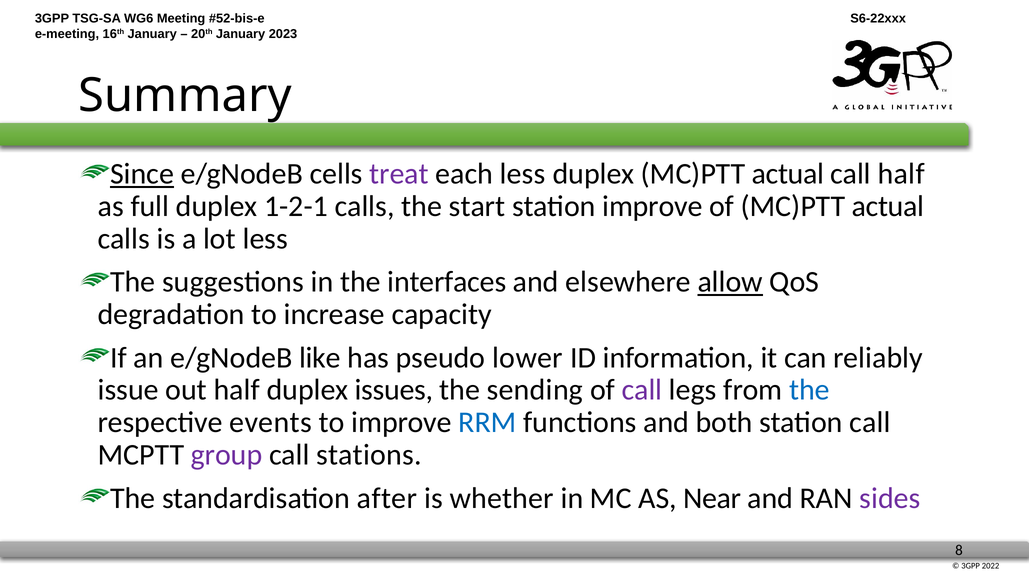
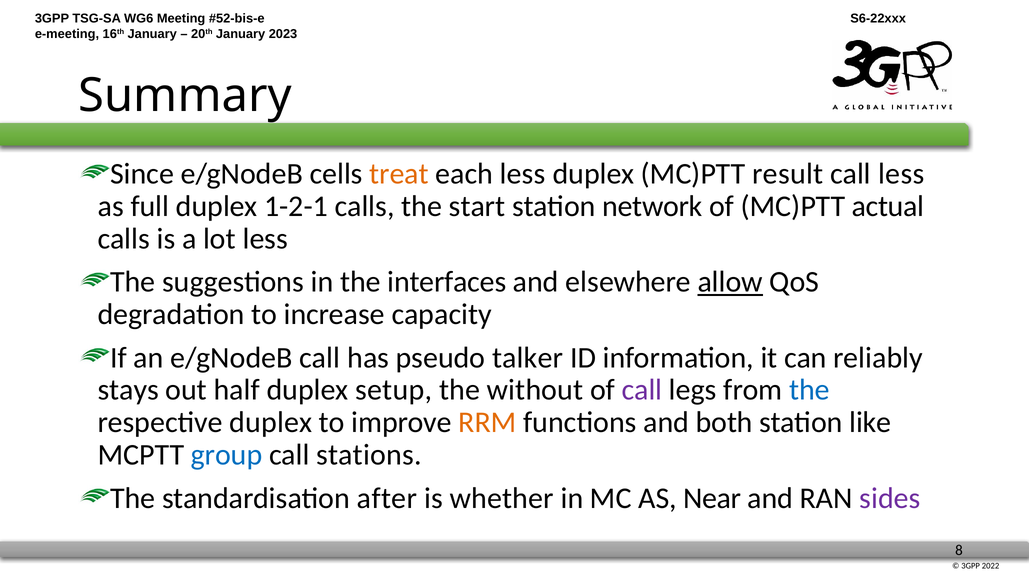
Since underline: present -> none
treat colour: purple -> orange
duplex MC)PTT actual: actual -> result
call half: half -> less
station improve: improve -> network
e/gNodeB like: like -> call
lower: lower -> talker
issue: issue -> stays
issues: issues -> setup
sending: sending -> without
respective events: events -> duplex
RRM colour: blue -> orange
station call: call -> like
group colour: purple -> blue
